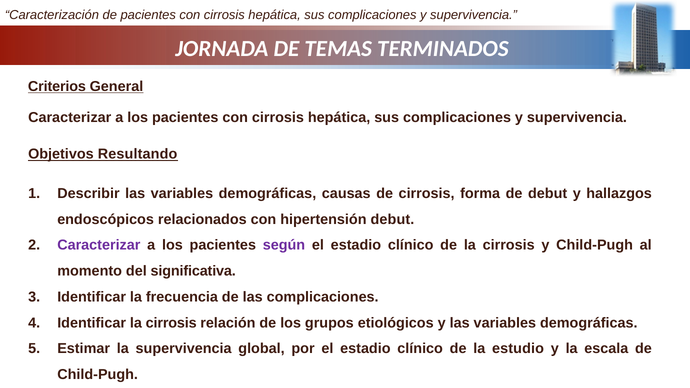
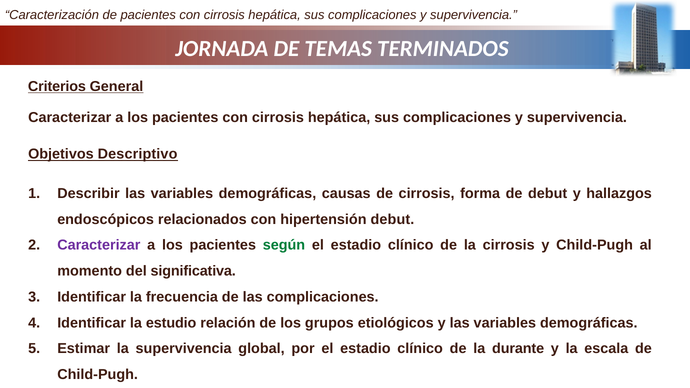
Resultando: Resultando -> Descriptivo
según colour: purple -> green
Identificar la cirrosis: cirrosis -> estudio
estudio: estudio -> durante
